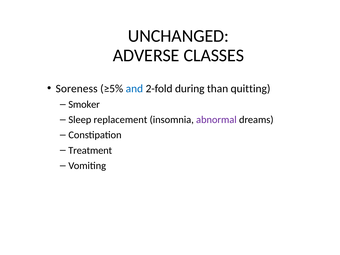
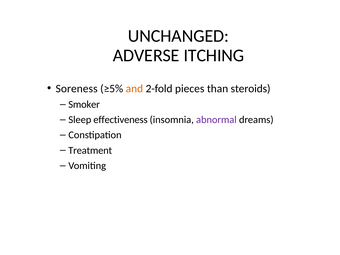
CLASSES: CLASSES -> ITCHING
and colour: blue -> orange
during: during -> pieces
quitting: quitting -> steroids
replacement: replacement -> effectiveness
